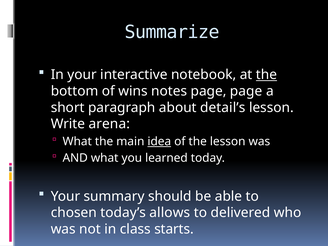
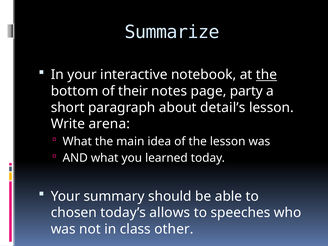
wins: wins -> their
page page: page -> party
idea underline: present -> none
delivered: delivered -> speeches
starts: starts -> other
